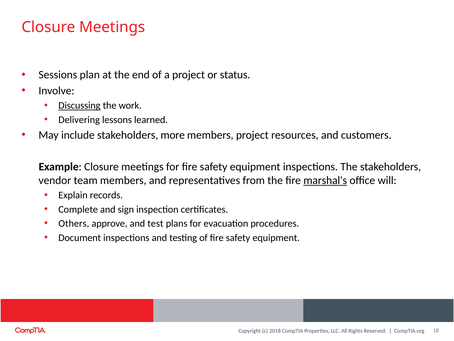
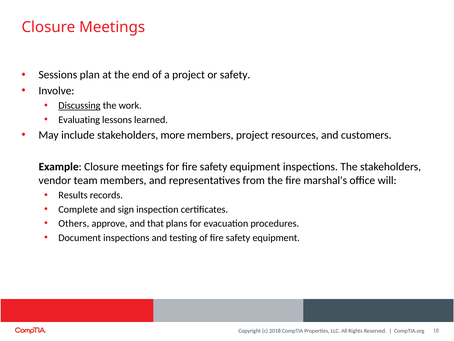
or status: status -> safety
Delivering: Delivering -> Evaluating
marshal's underline: present -> none
Explain: Explain -> Results
test: test -> that
